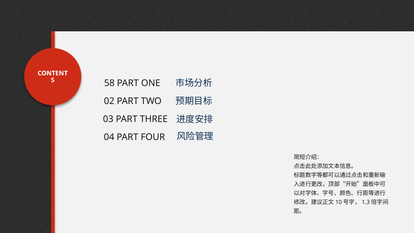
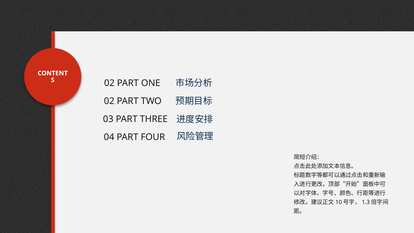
58 at (109, 83): 58 -> 02
